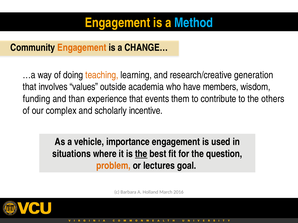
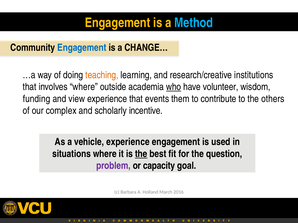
Engagement at (82, 48) colour: orange -> blue
generation: generation -> institutions
involves values: values -> where
who underline: none -> present
members: members -> volunteer
than: than -> view
vehicle importance: importance -> experience
problem colour: orange -> purple
lectures: lectures -> capacity
